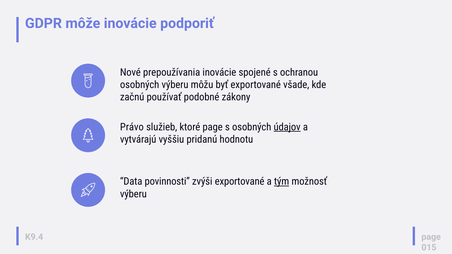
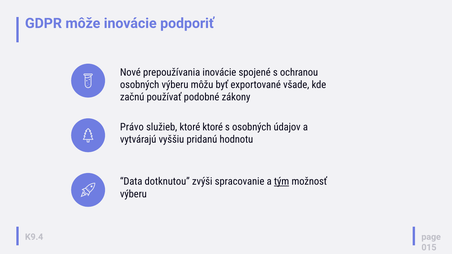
ktoré page: page -> ktoré
údajov underline: present -> none
povinnosti: povinnosti -> dotknutou
zvýši exportované: exportované -> spracovanie
